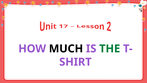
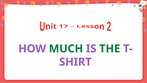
MUCH colour: black -> green
